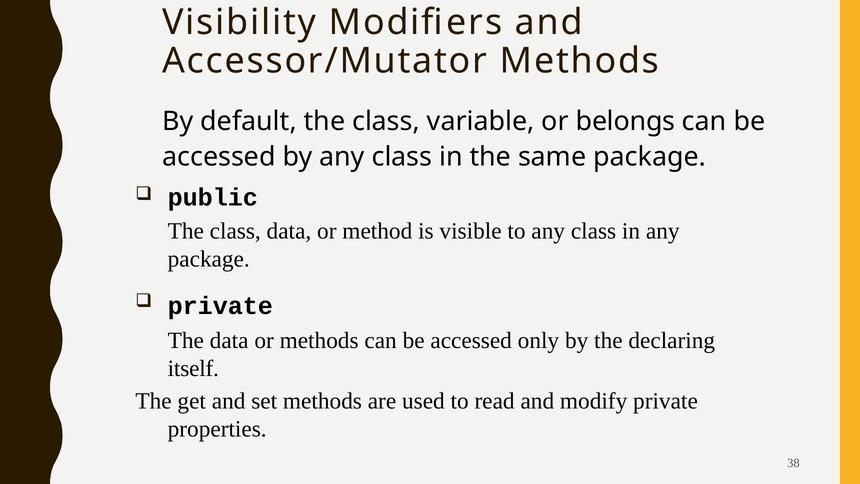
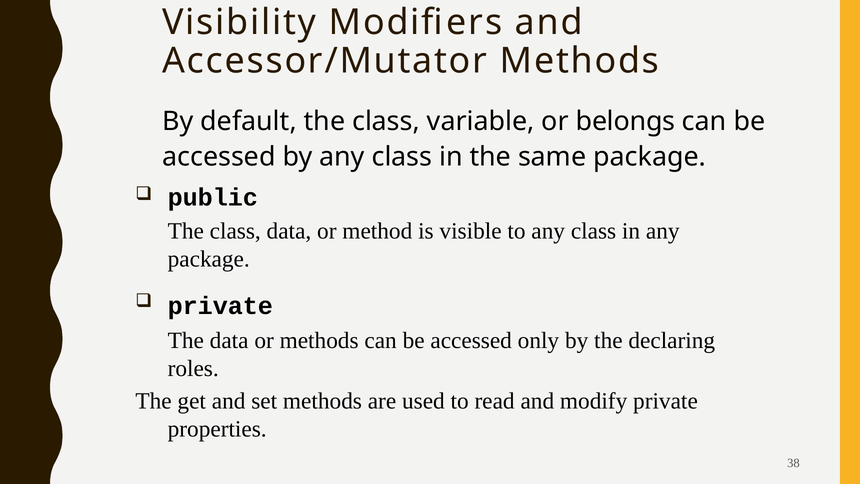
itself: itself -> roles
